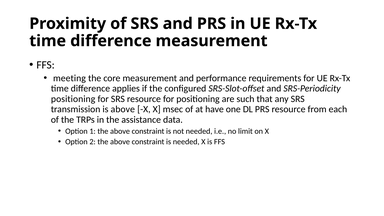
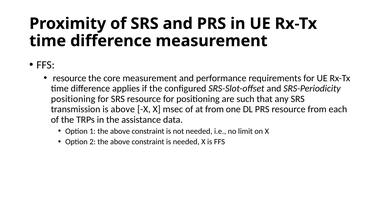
meeting at (69, 78): meeting -> resource
at have: have -> from
